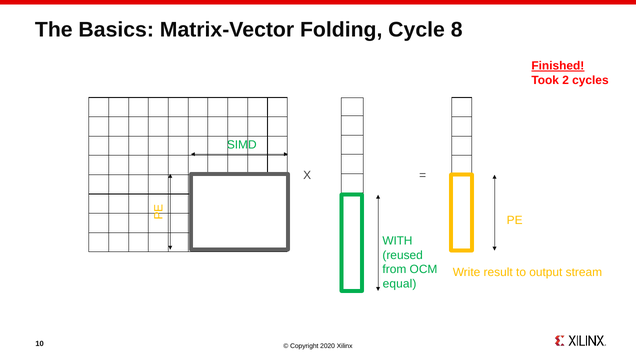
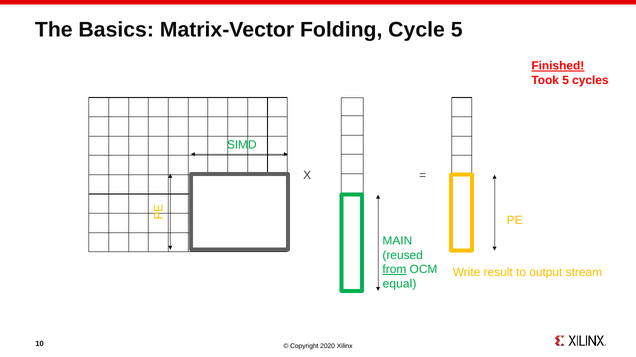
Cycle 8: 8 -> 5
Took 2: 2 -> 5
WITH: WITH -> MAIN
from underline: none -> present
